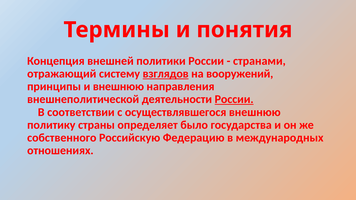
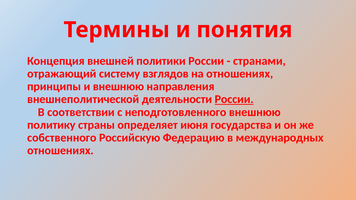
взглядов underline: present -> none
на вооружений: вооружений -> отношениях
осуществлявшегося: осуществлявшегося -> неподготовленного
было: было -> июня
